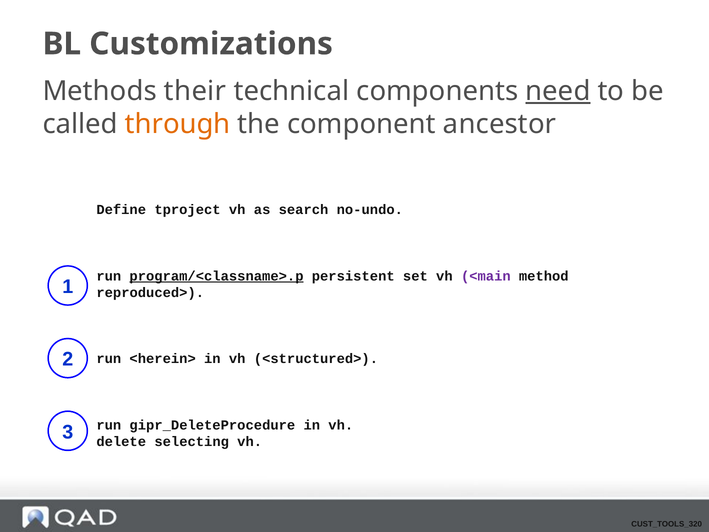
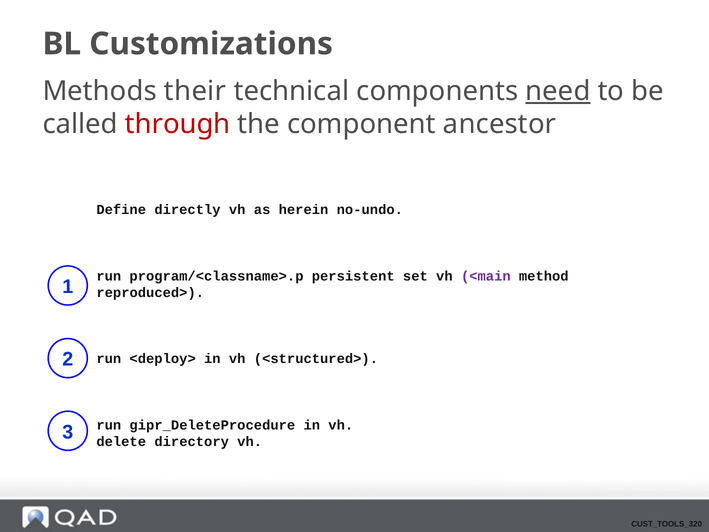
through colour: orange -> red
tproject: tproject -> directly
search: search -> herein
program/<classname>.p underline: present -> none
<herein>: <herein> -> <deploy>
selecting: selecting -> directory
